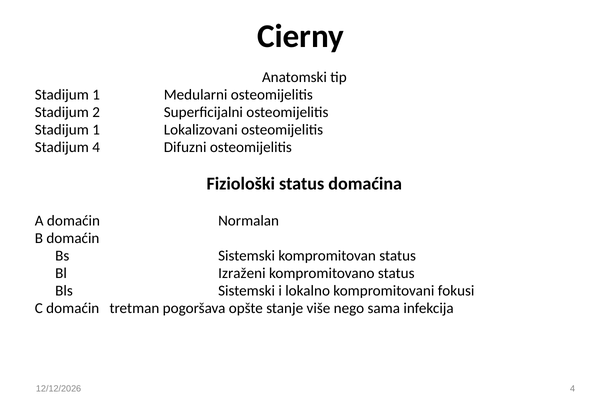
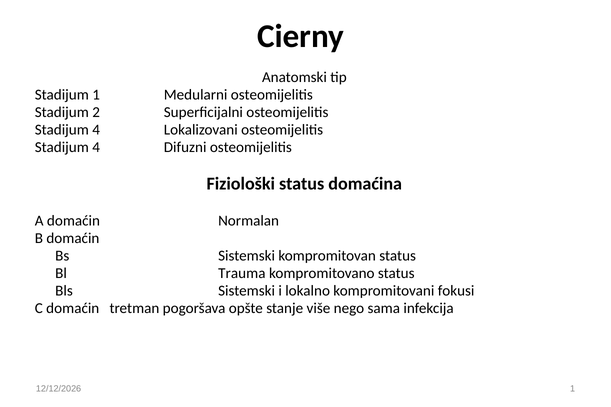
1 at (96, 130): 1 -> 4
Izraženi: Izraženi -> Trauma
4 at (573, 389): 4 -> 1
